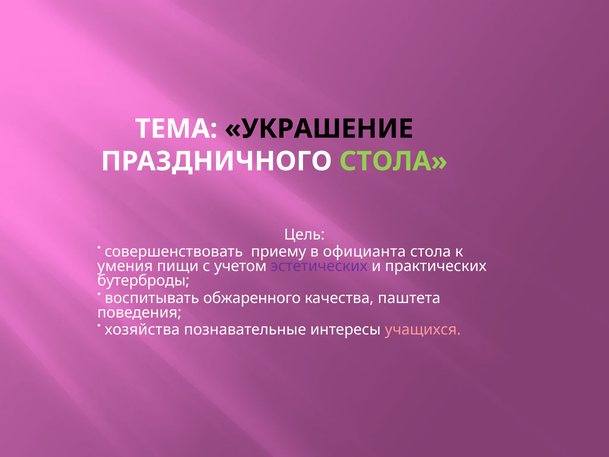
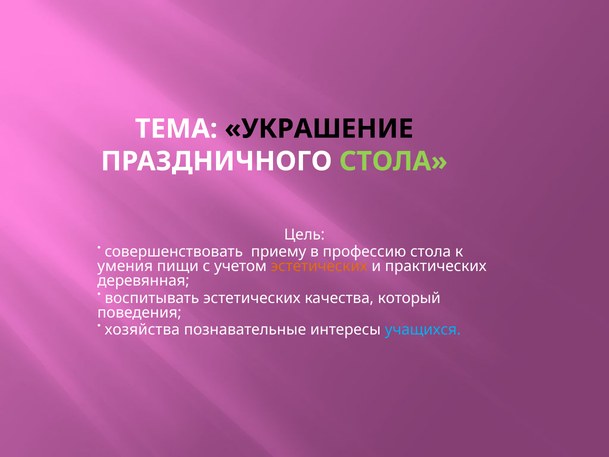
официанта: официанта -> профессию
эстетических at (319, 266) colour: purple -> orange
бутерброды: бутерброды -> деревянная
воспитывать обжаренного: обжаренного -> эстетических
паштета: паштета -> который
учащихся colour: pink -> light blue
